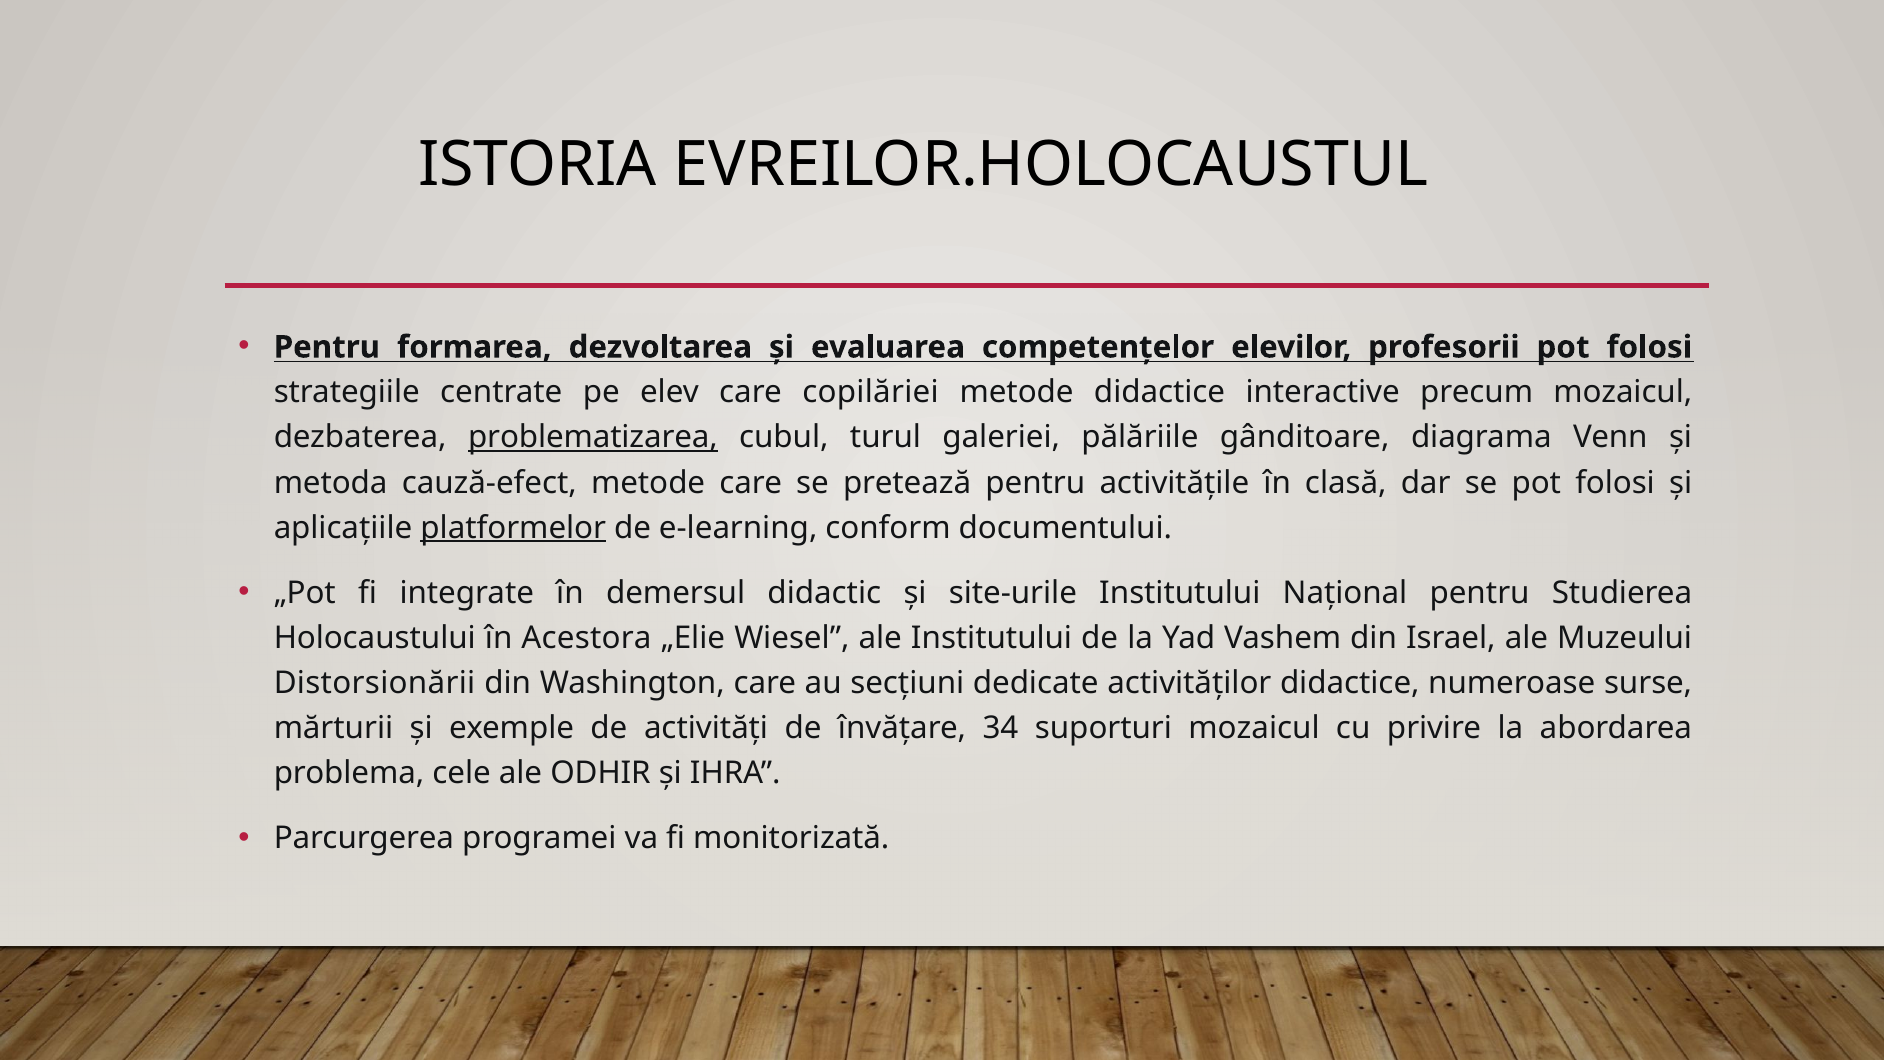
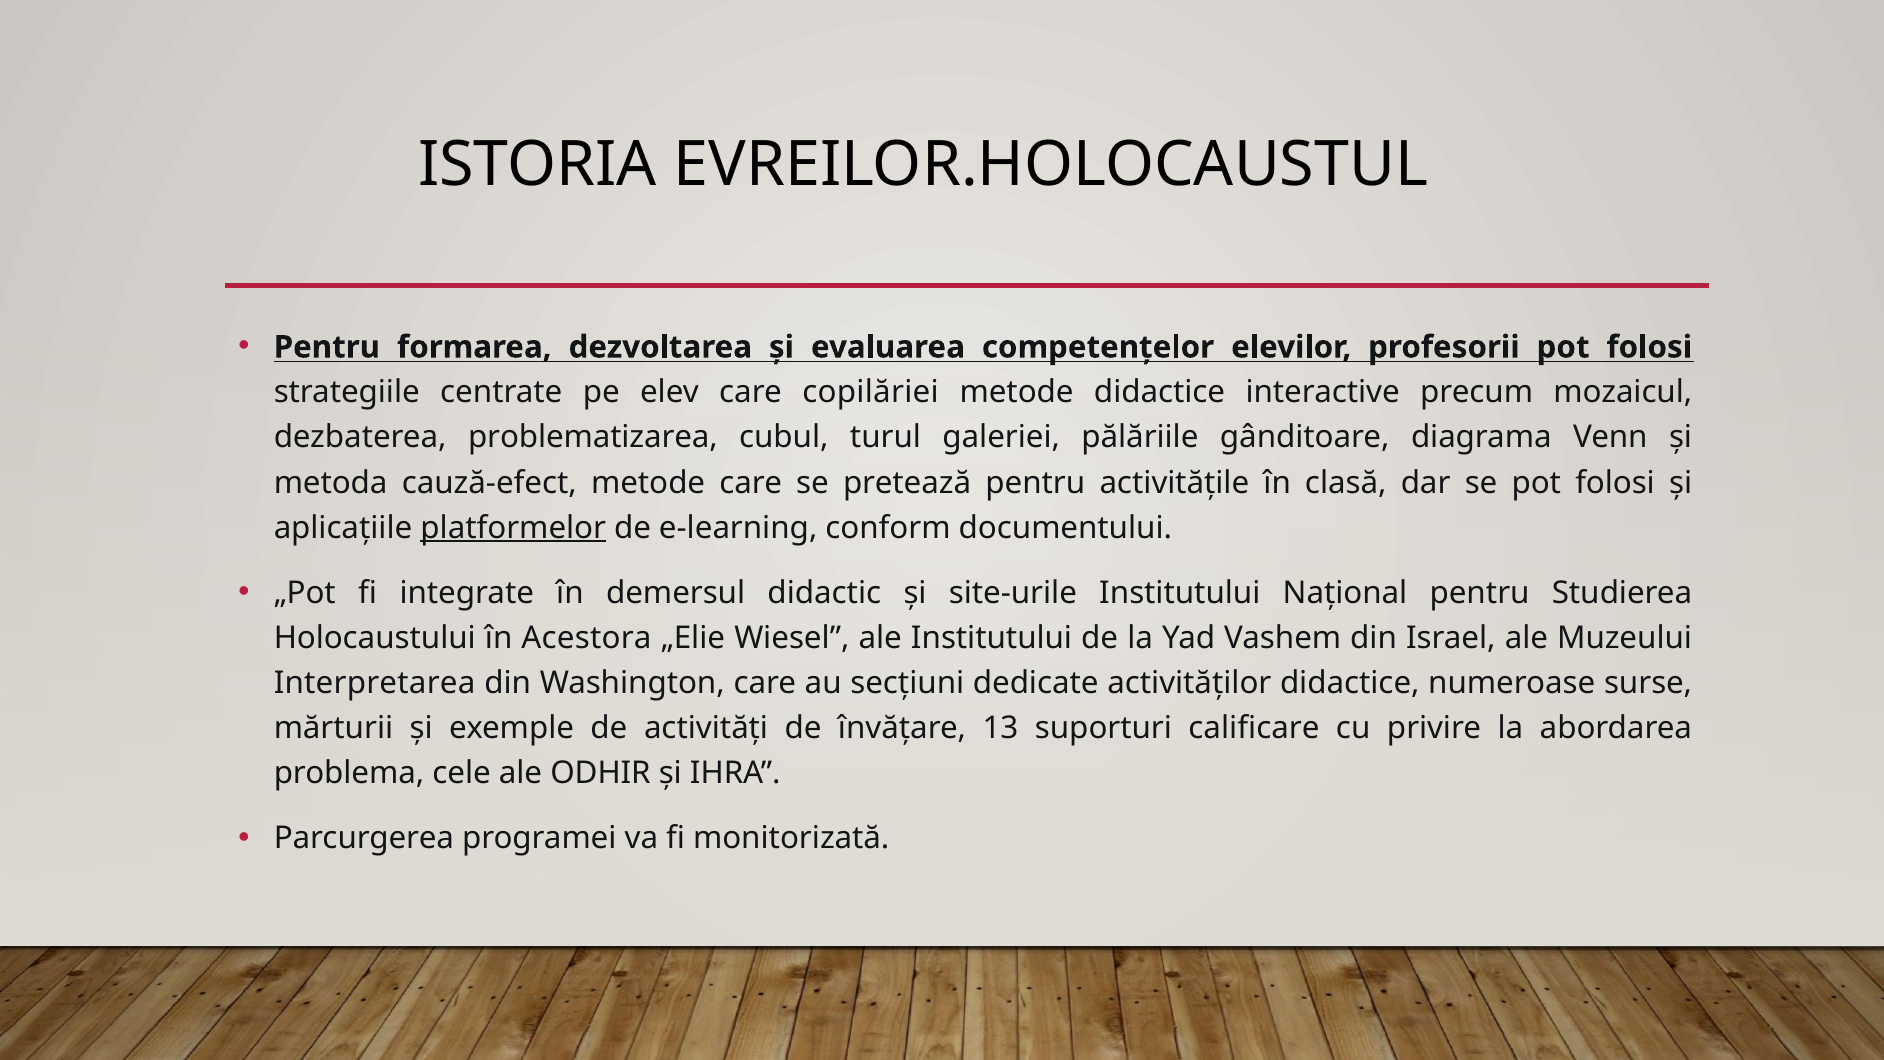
problematizarea underline: present -> none
Distorsionării: Distorsionării -> Interpretarea
34: 34 -> 13
suporturi mozaicul: mozaicul -> calificare
